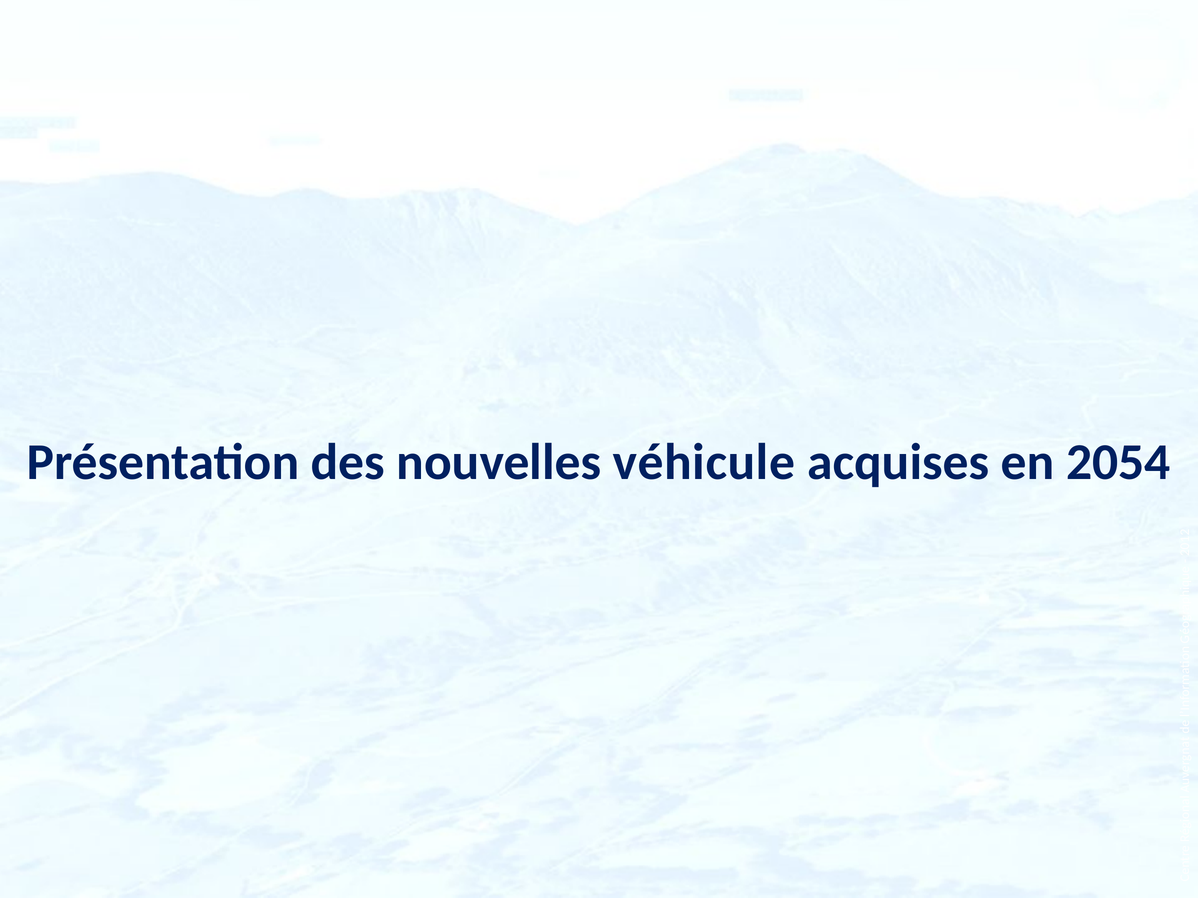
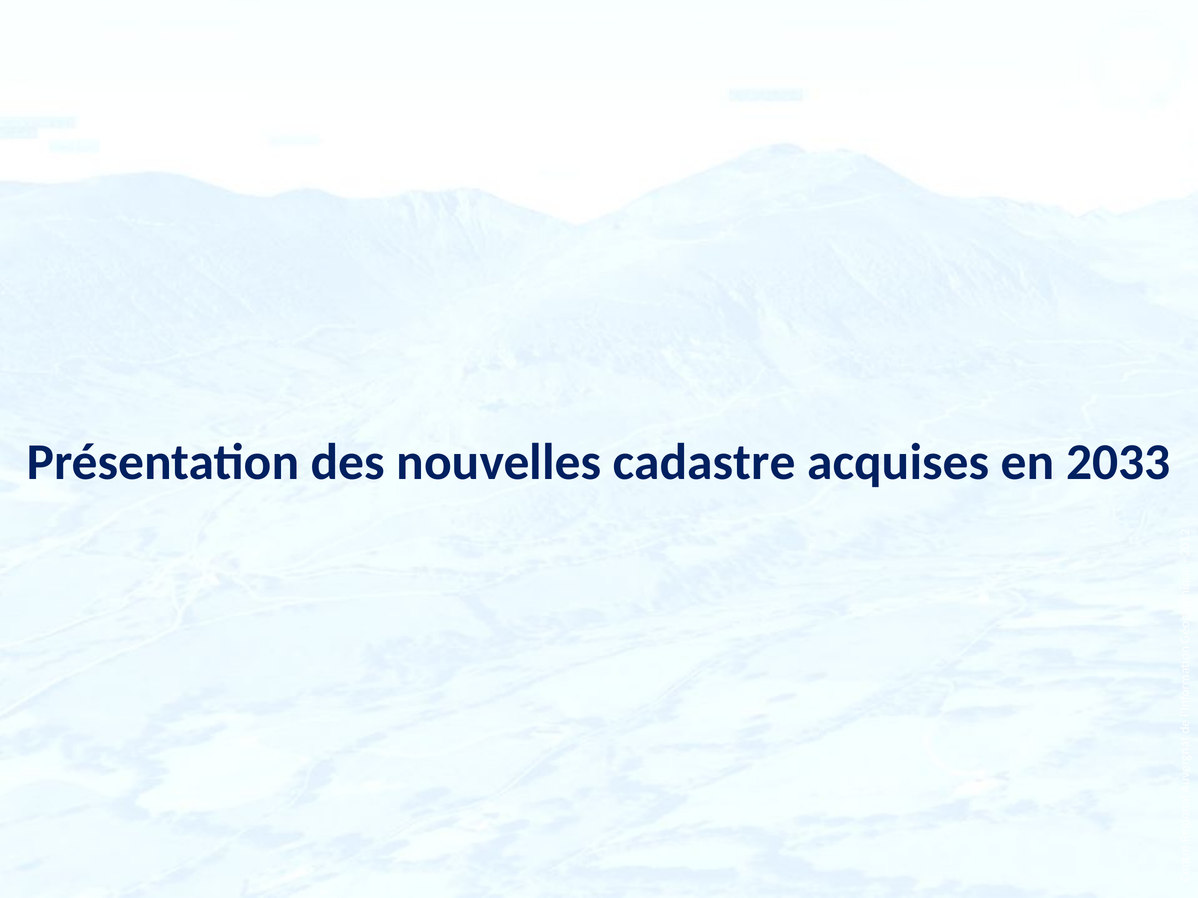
véhicule: véhicule -> cadastre
2054: 2054 -> 2033
